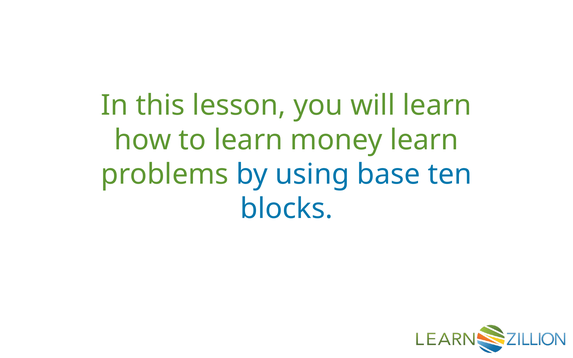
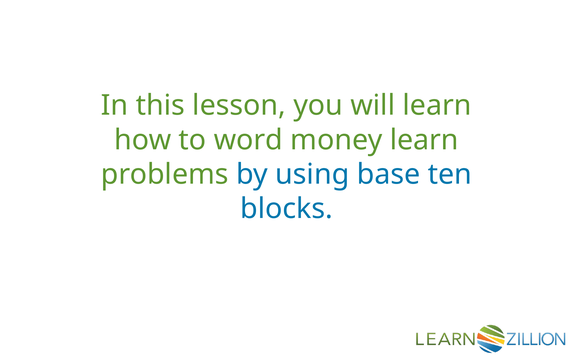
to learn: learn -> word
